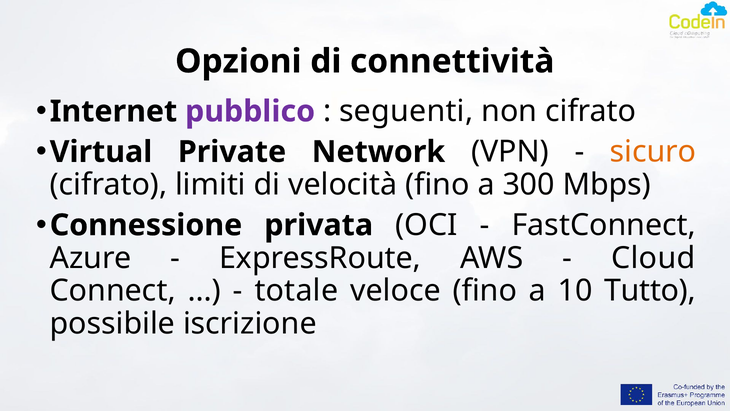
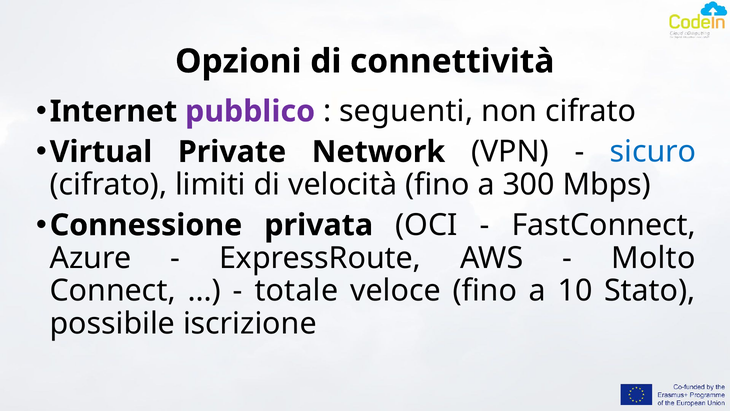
sicuro colour: orange -> blue
Cloud: Cloud -> Molto
Tutto: Tutto -> Stato
